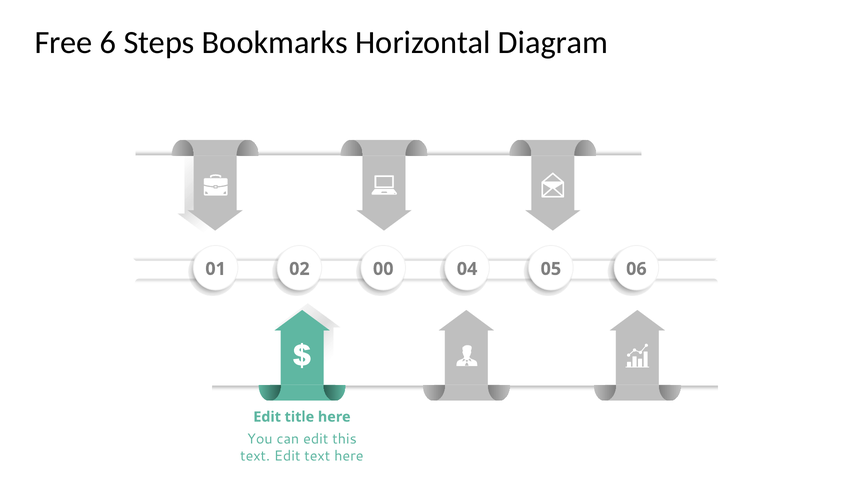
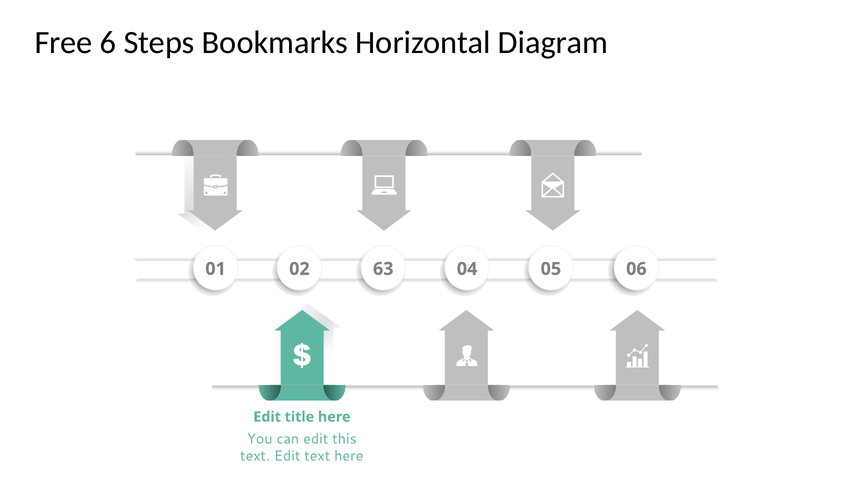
00: 00 -> 63
